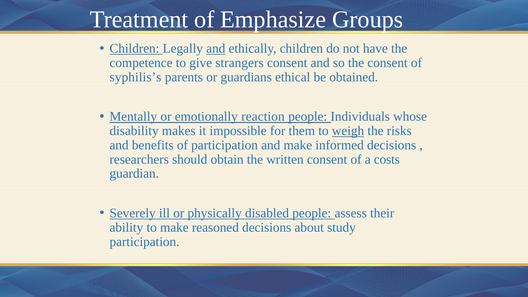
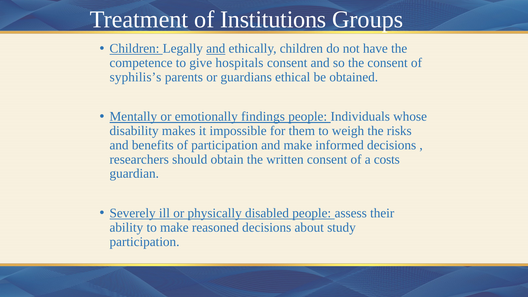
Emphasize: Emphasize -> Institutions
strangers: strangers -> hospitals
reaction: reaction -> findings
weigh underline: present -> none
